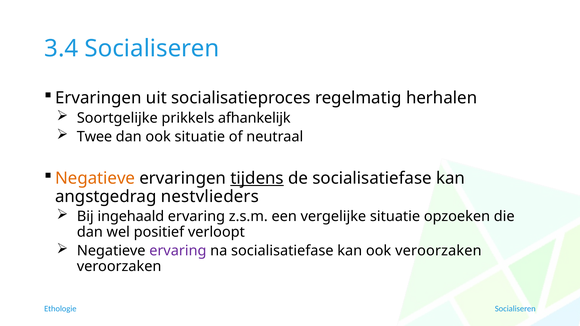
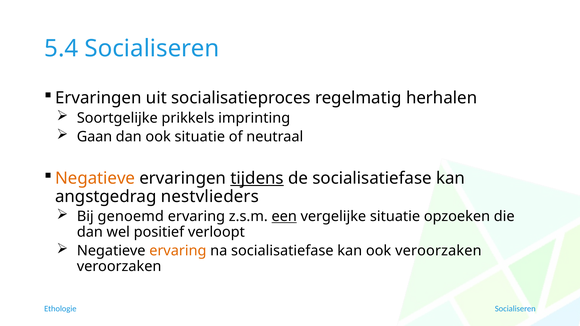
3.4: 3.4 -> 5.4
afhankelijk: afhankelijk -> imprinting
Twee: Twee -> Gaan
ingehaald: ingehaald -> genoemd
een underline: none -> present
ervaring at (178, 251) colour: purple -> orange
